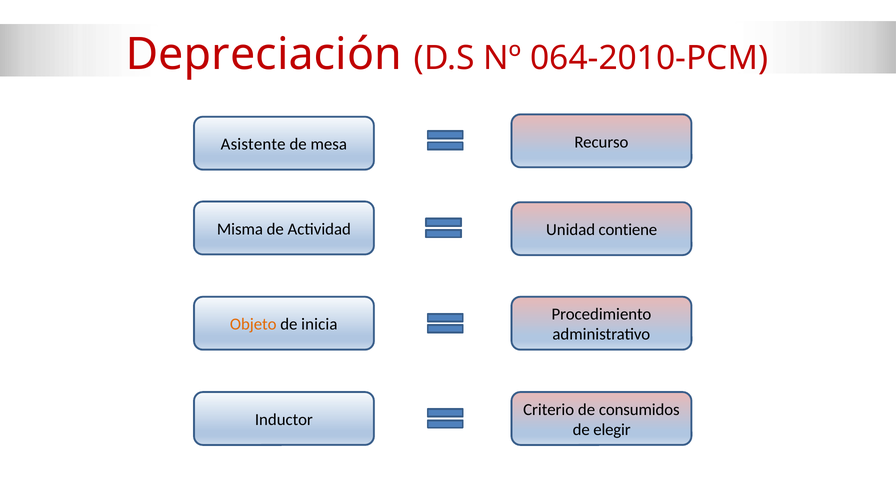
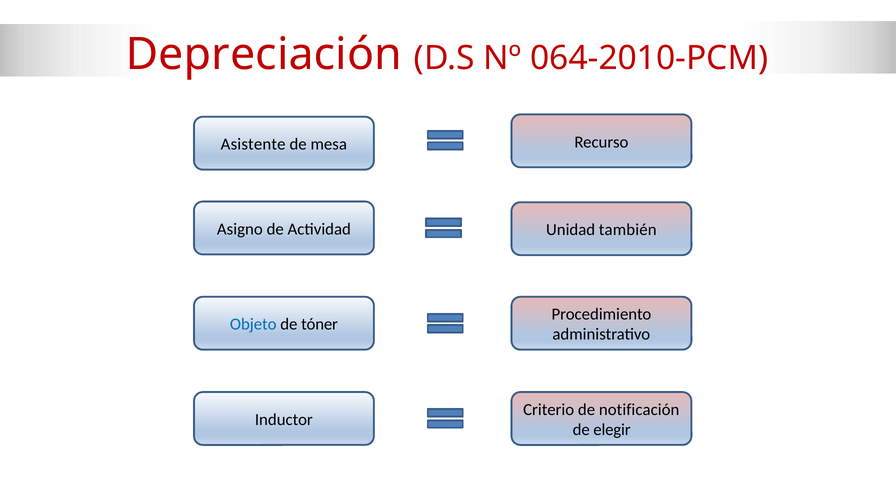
Misma: Misma -> Asigno
contiene: contiene -> también
Objeto colour: orange -> blue
inicia: inicia -> tóner
consumidos: consumidos -> notificación
